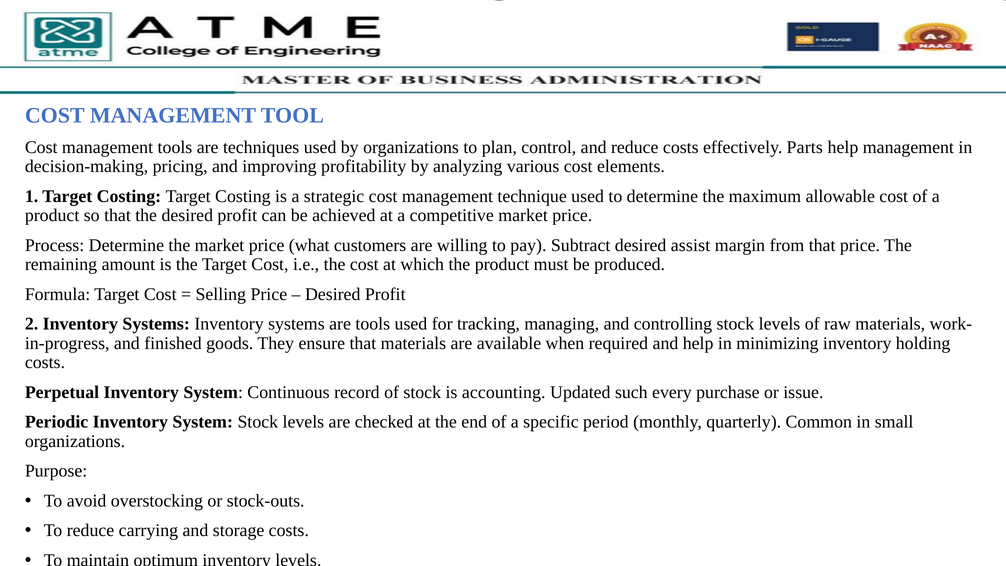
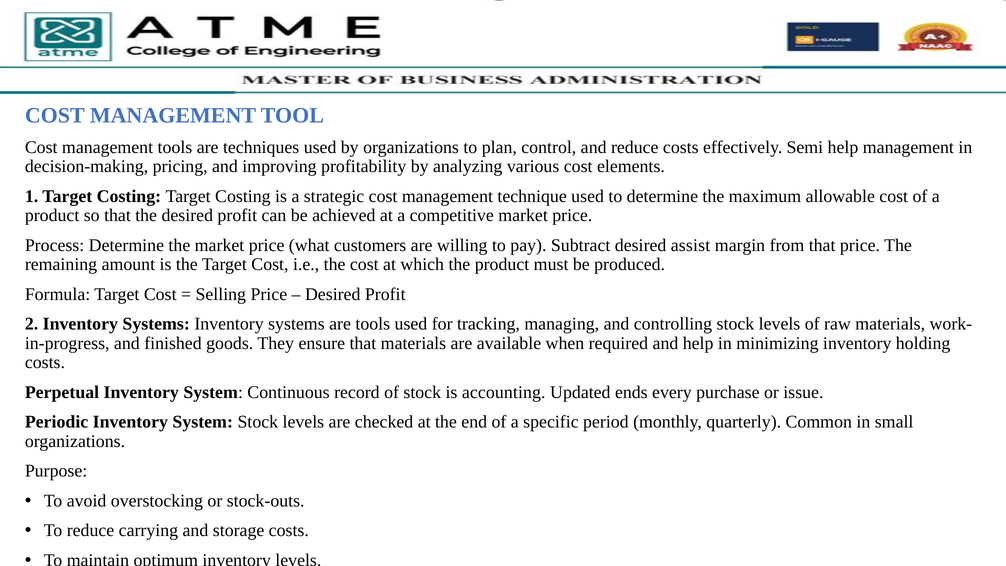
Parts: Parts -> Semi
such: such -> ends
